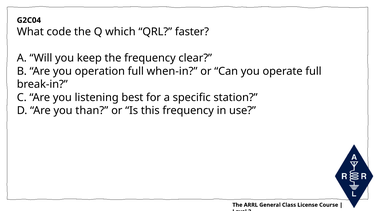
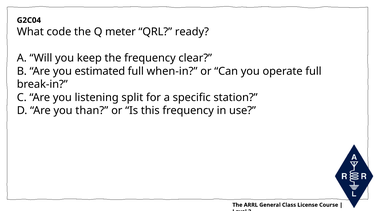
which: which -> meter
faster: faster -> ready
operation: operation -> estimated
best: best -> split
